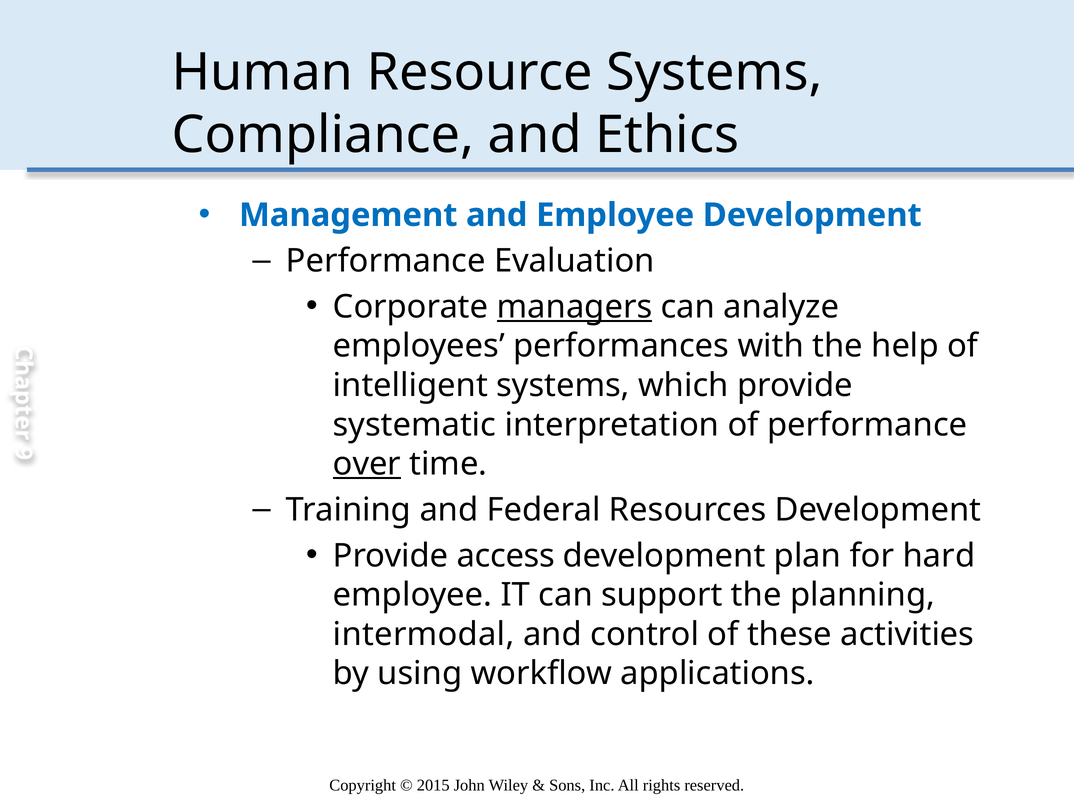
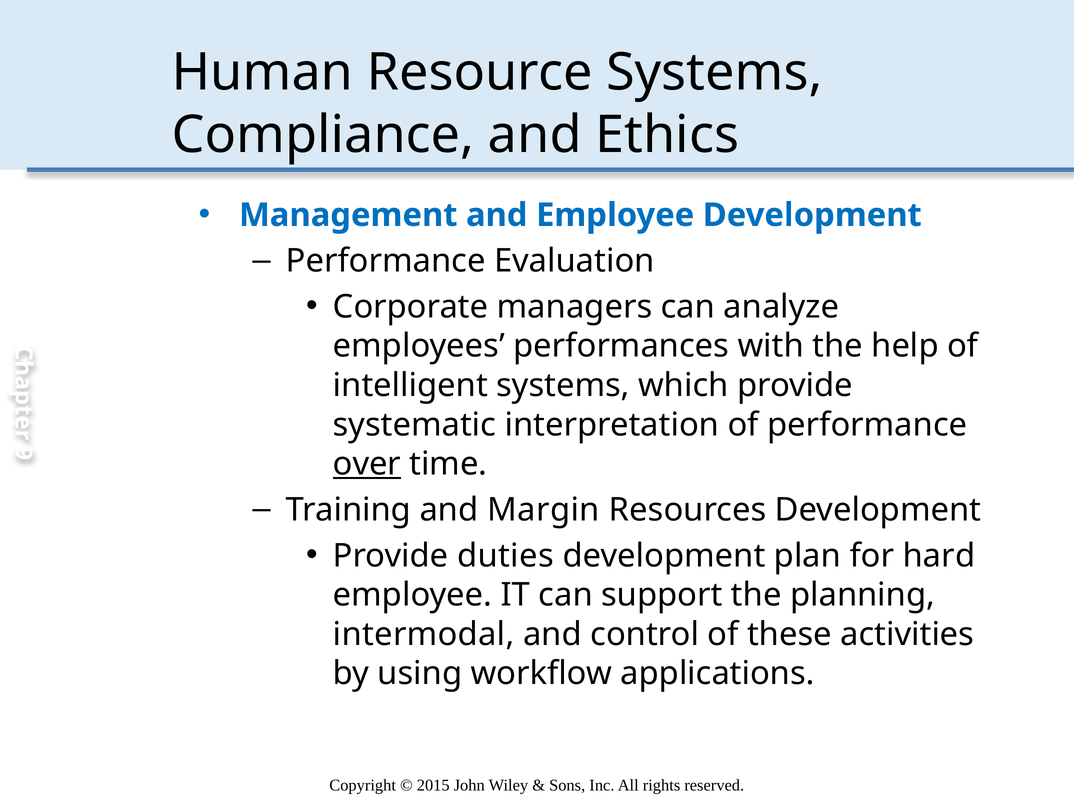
managers underline: present -> none
Federal: Federal -> Margin
access: access -> duties
